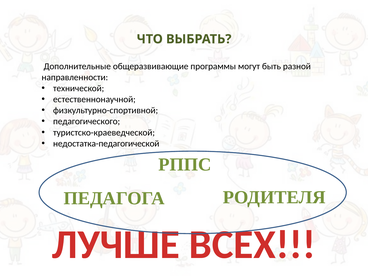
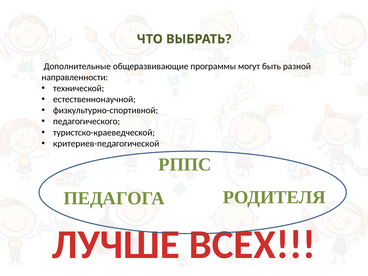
недостатка-педагогической: недостатка-педагогической -> критериев-педагогической
